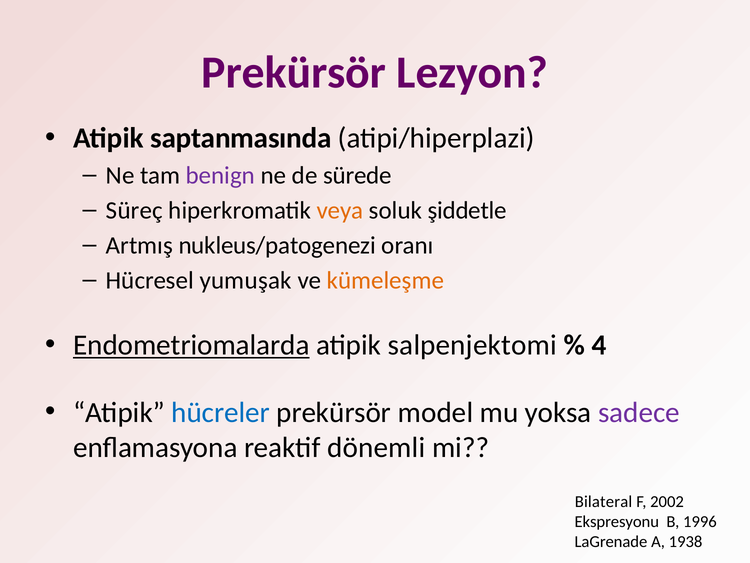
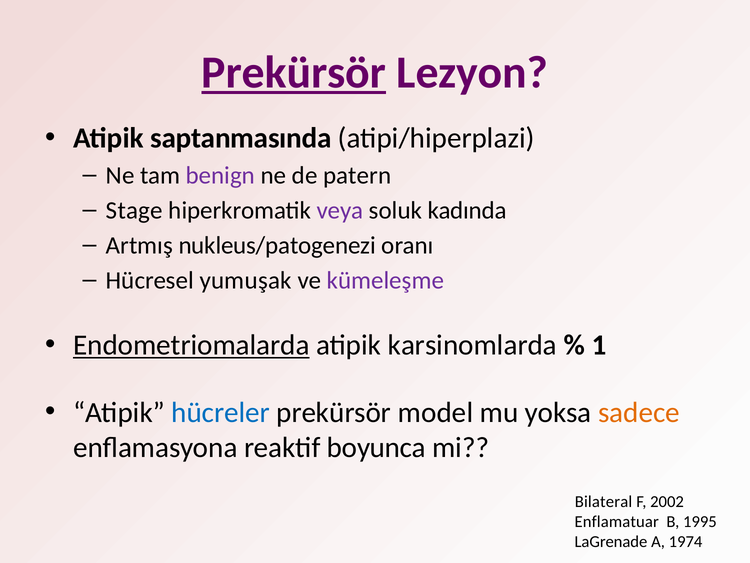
Prekürsör at (294, 73) underline: none -> present
sürede: sürede -> patern
Süreç: Süreç -> Stage
veya colour: orange -> purple
şiddetle: şiddetle -> kadında
kümeleşme colour: orange -> purple
salpenjektomi: salpenjektomi -> karsinomlarda
4: 4 -> 1
sadece colour: purple -> orange
dönemli: dönemli -> boyunca
Ekspresyonu: Ekspresyonu -> Enflamatuar
1996: 1996 -> 1995
1938: 1938 -> 1974
